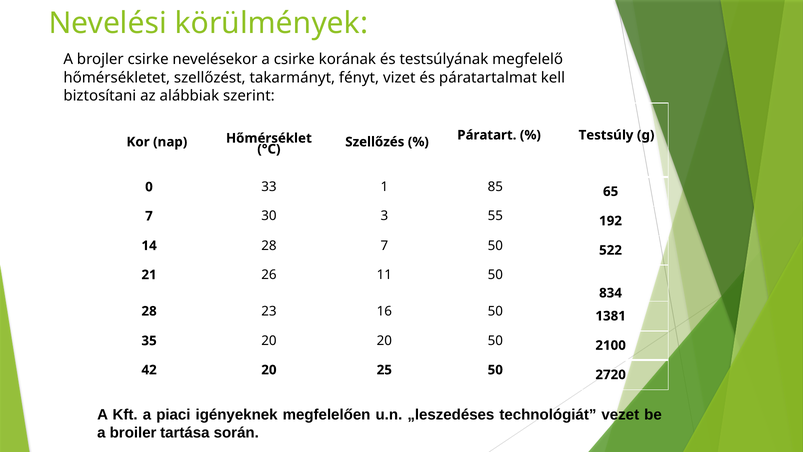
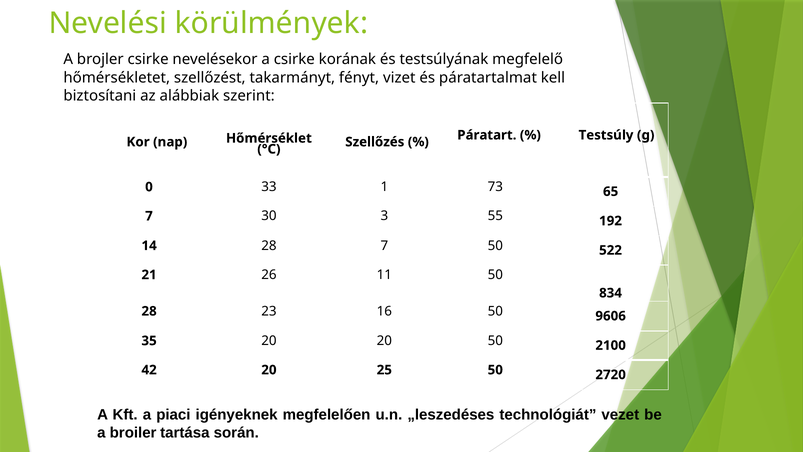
85: 85 -> 73
1381: 1381 -> 9606
